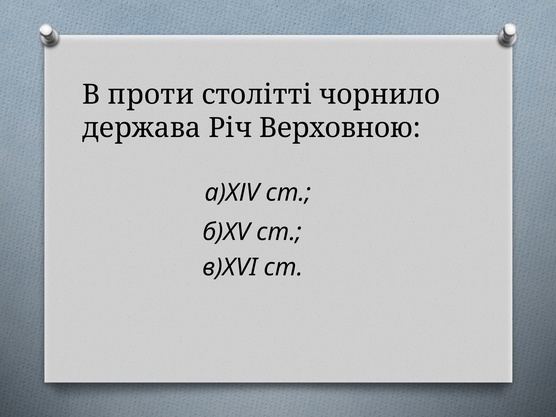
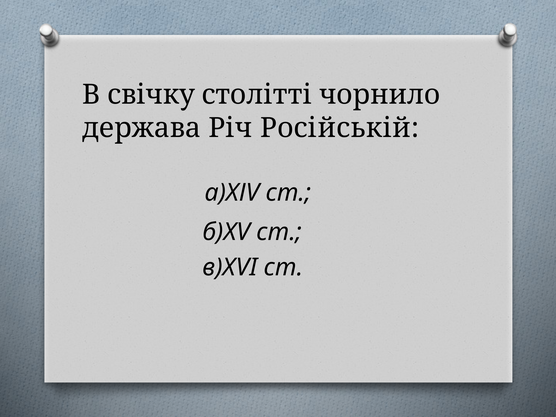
проти: проти -> свічку
Верховною: Верховною -> Російській
